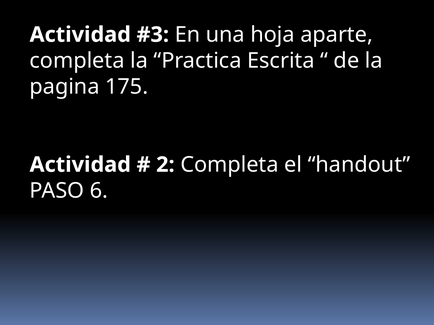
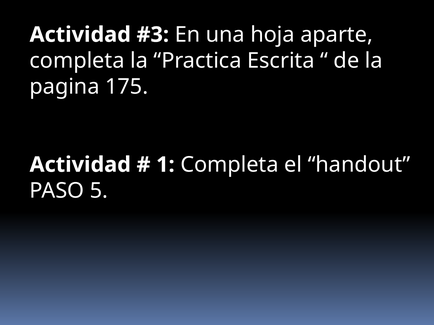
2: 2 -> 1
6: 6 -> 5
